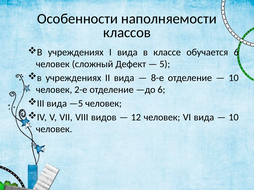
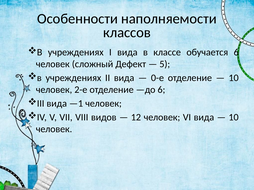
8-е: 8-е -> 0-е
—5: —5 -> —1
